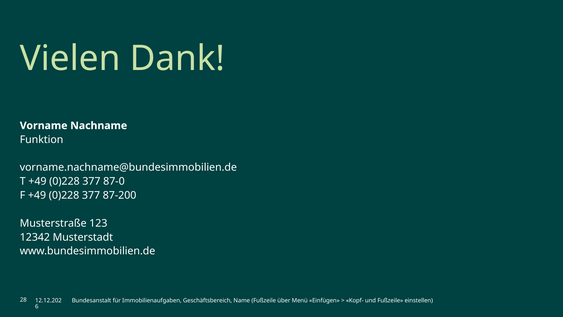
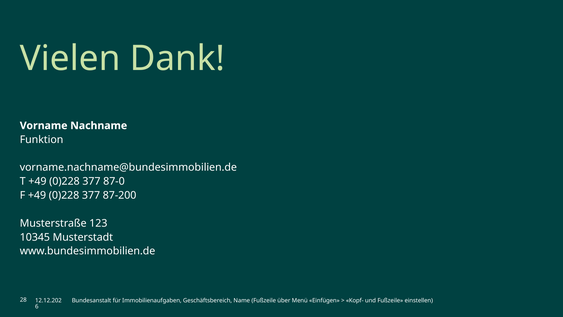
12342: 12342 -> 10345
